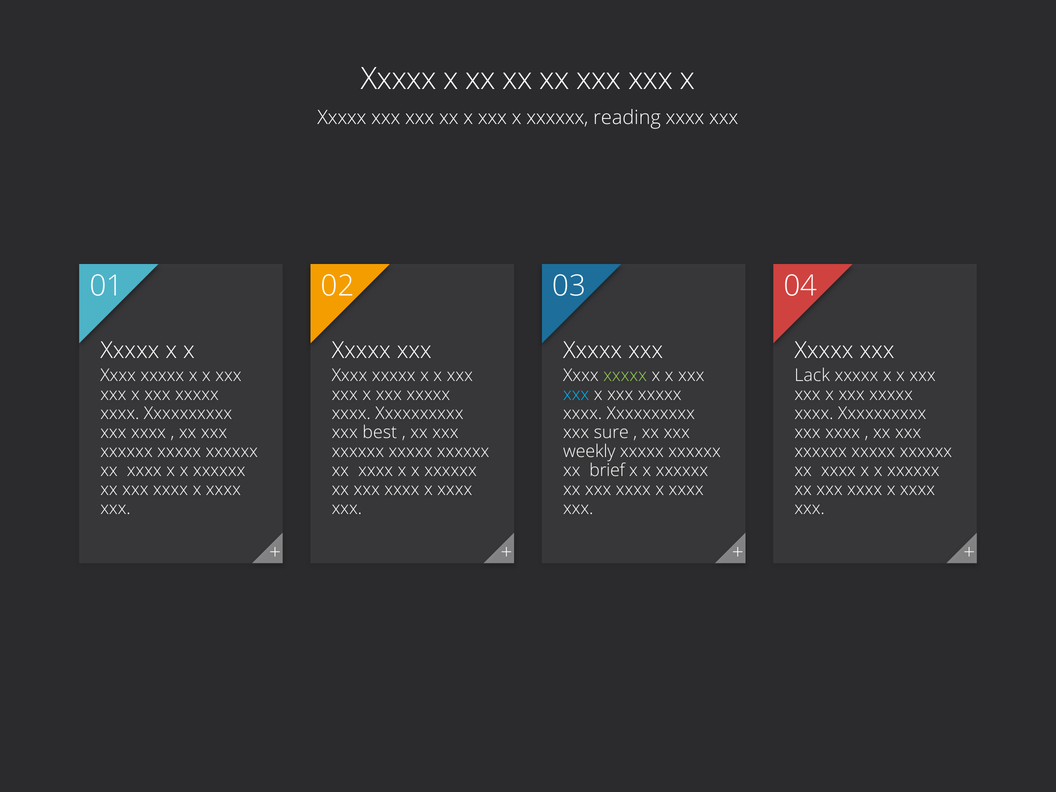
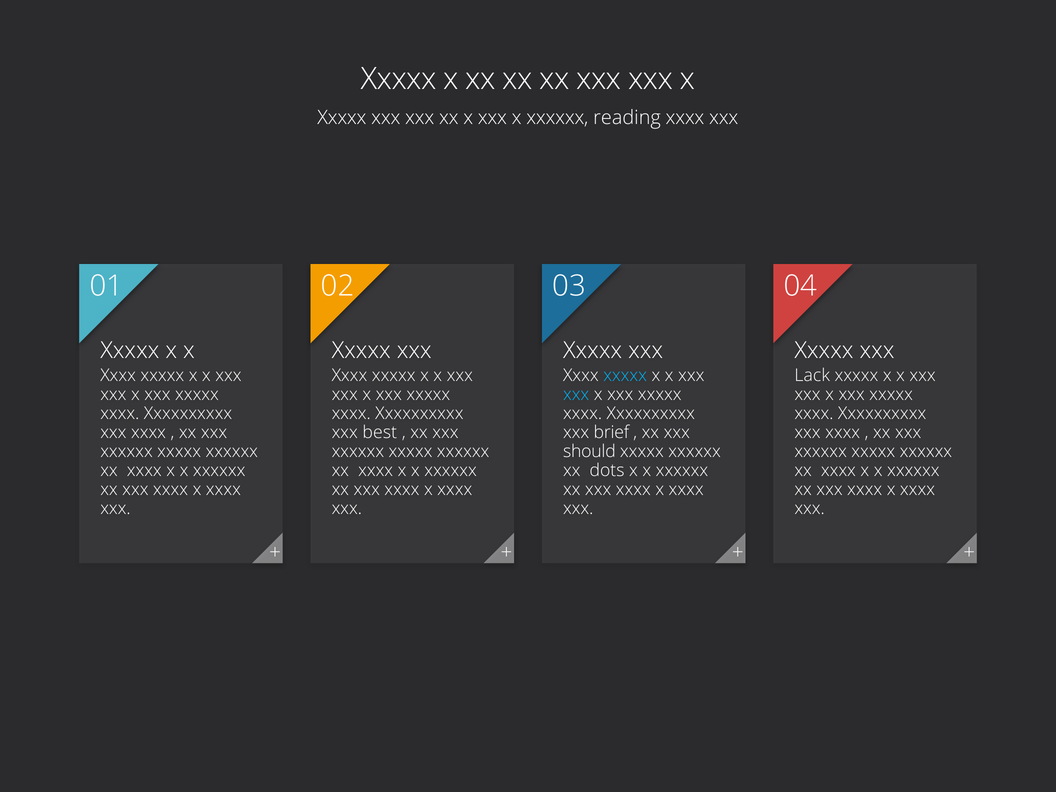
xxxxx at (625, 376) colour: light green -> light blue
sure: sure -> brief
weekly: weekly -> should
brief: brief -> dots
